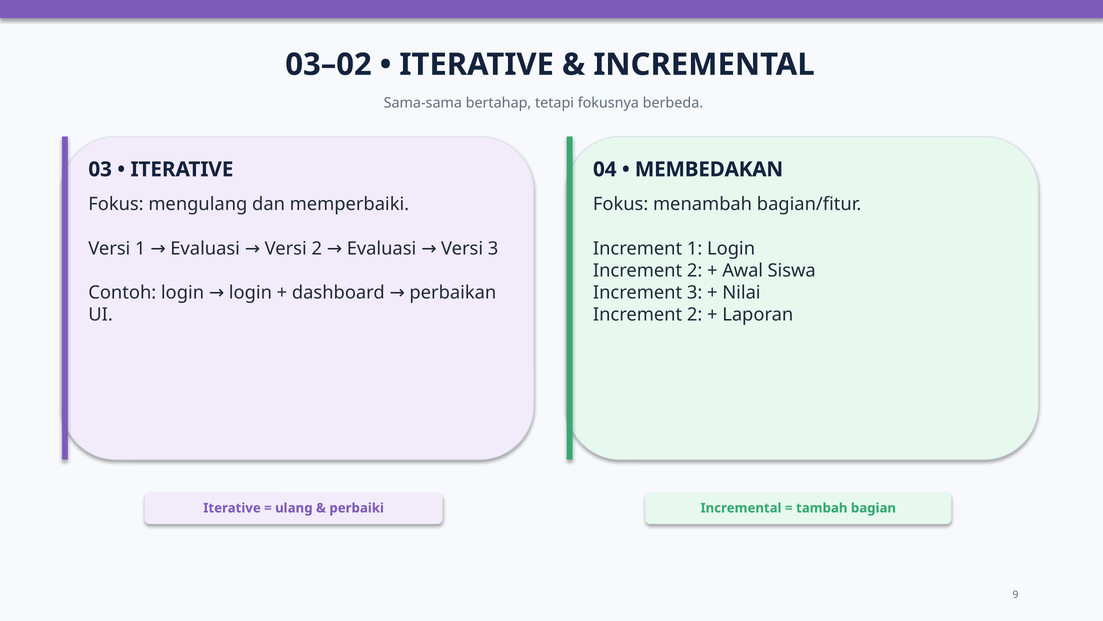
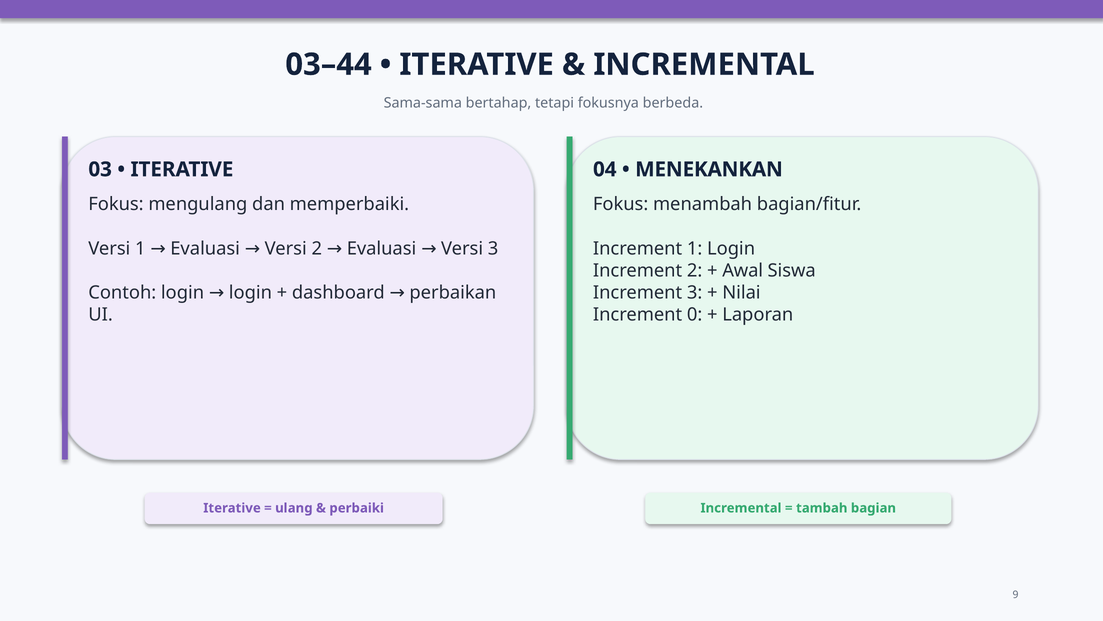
03–02: 03–02 -> 03–44
MEMBEDAKAN: MEMBEDAKAN -> MENEKANKAN
2 at (695, 314): 2 -> 0
